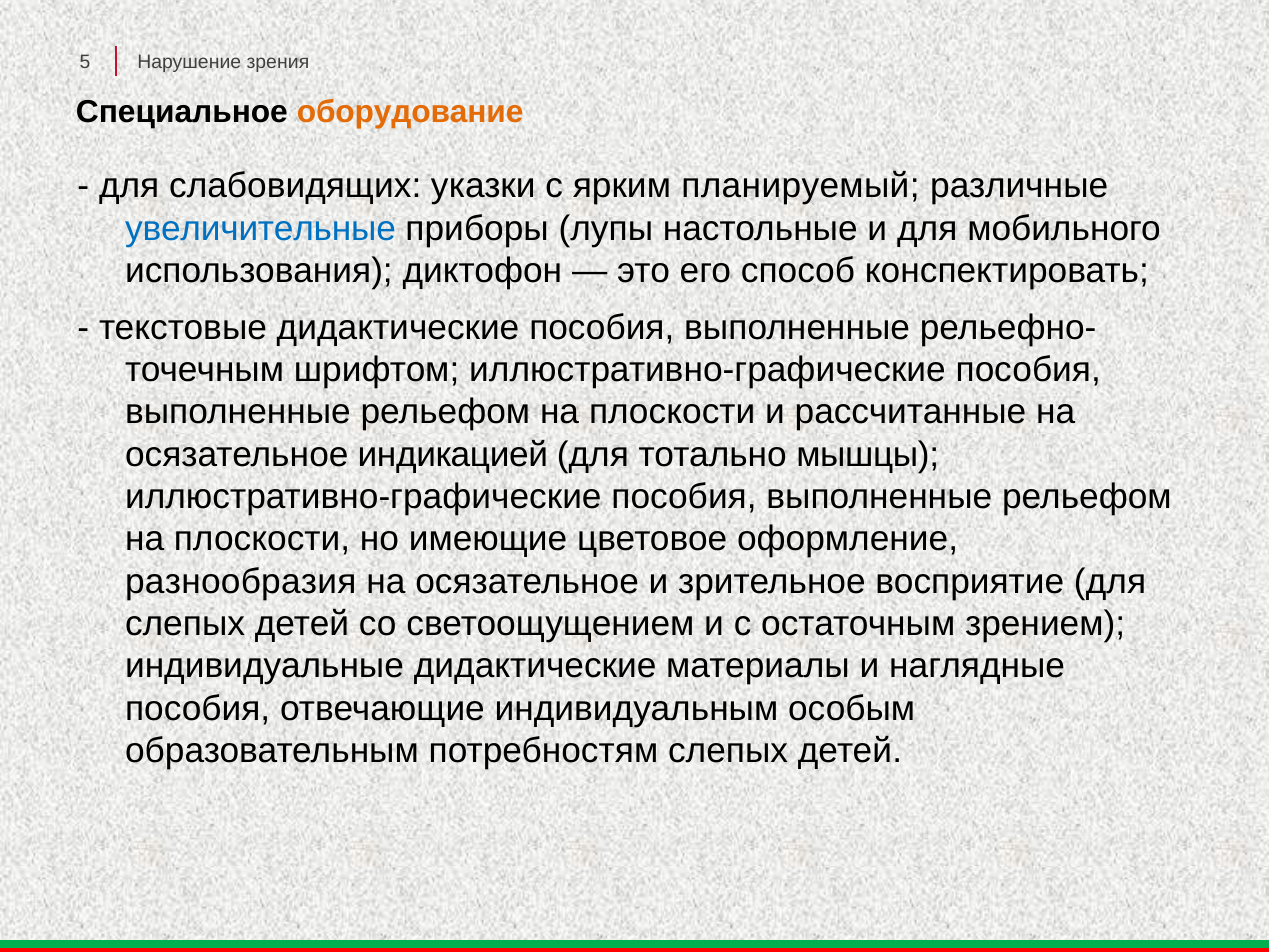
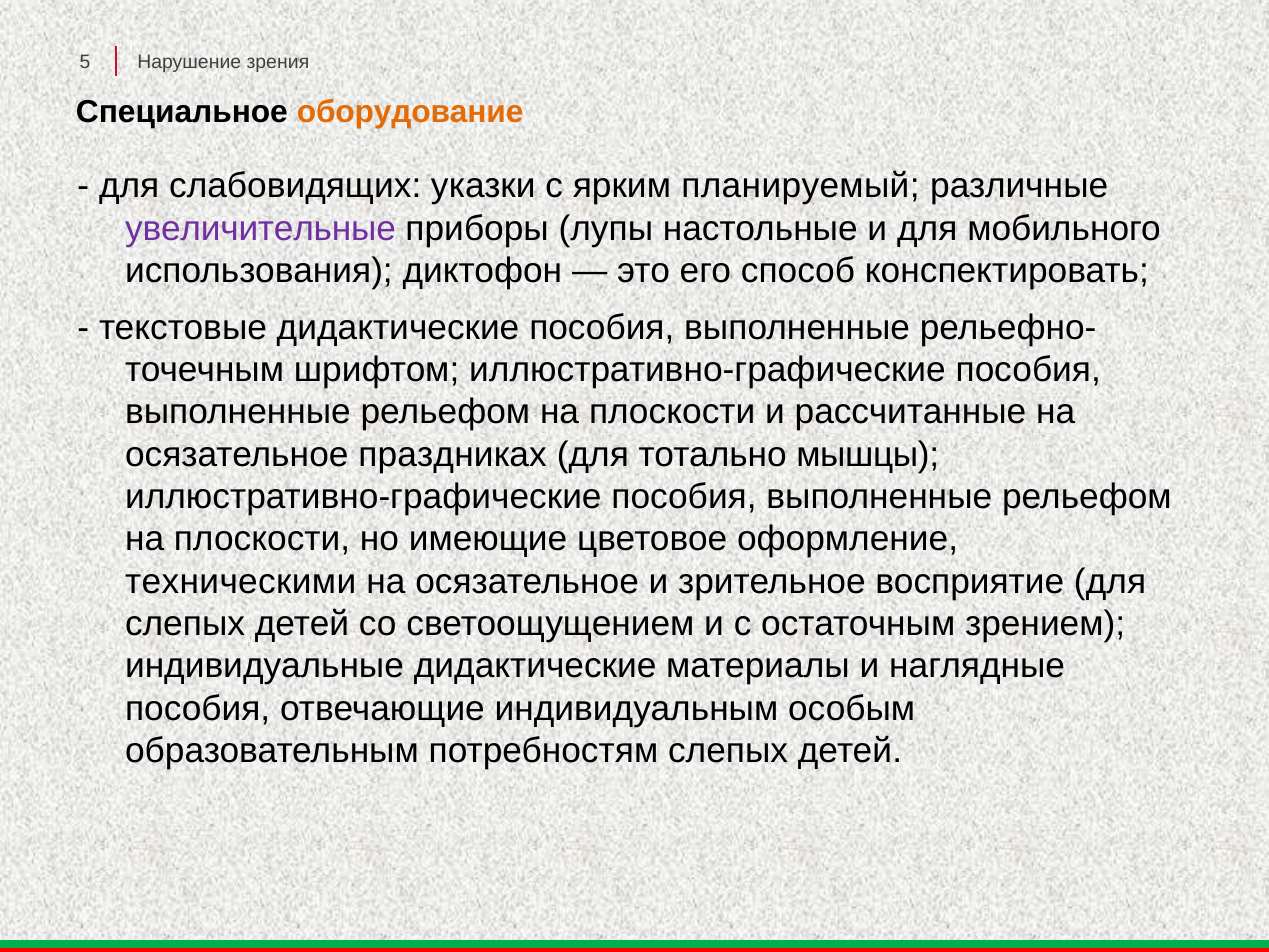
увеличительные colour: blue -> purple
индикацией: индикацией -> праздниках
разнообразия: разнообразия -> техническими
